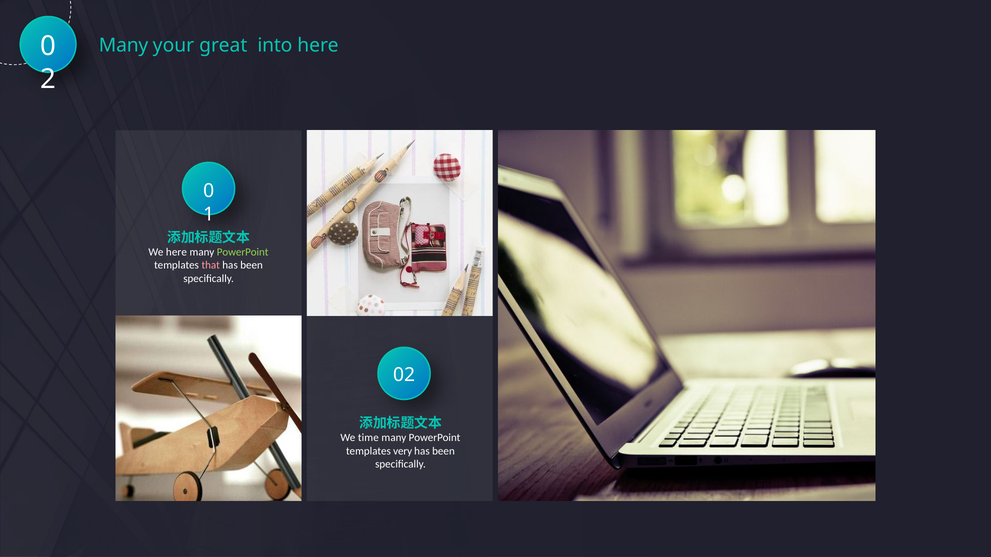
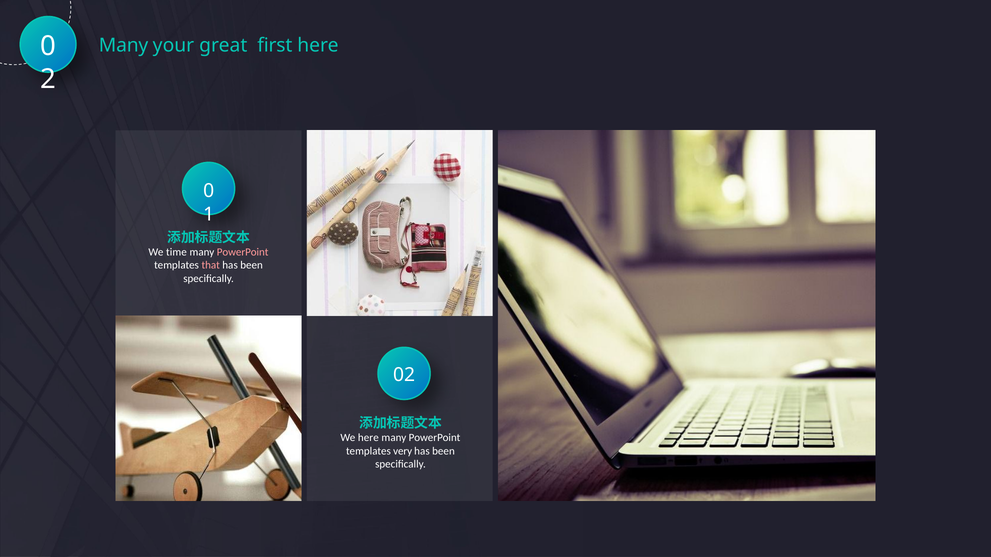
into: into -> first
We here: here -> time
PowerPoint at (243, 252) colour: light green -> pink
We time: time -> here
